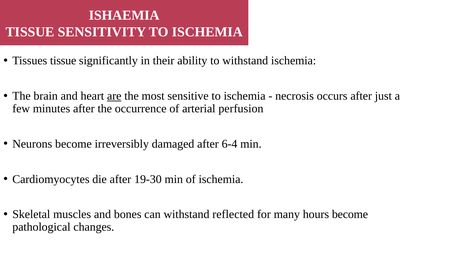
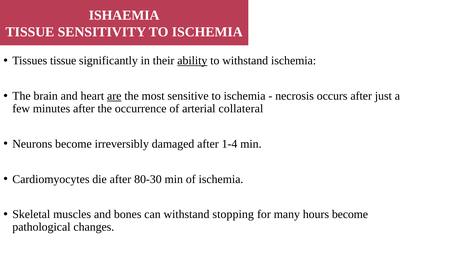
ability underline: none -> present
perfusion: perfusion -> collateral
6-4: 6-4 -> 1-4
19-30: 19-30 -> 80-30
reflected: reflected -> stopping
